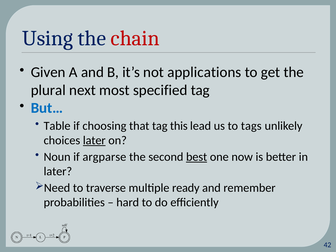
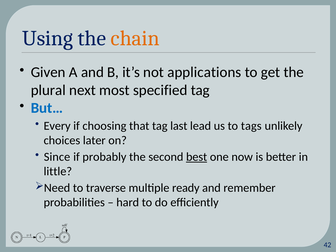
chain colour: red -> orange
Table: Table -> Every
this: this -> last
later at (94, 140) underline: present -> none
Noun: Noun -> Since
argparse: argparse -> probably
later at (58, 171): later -> little
